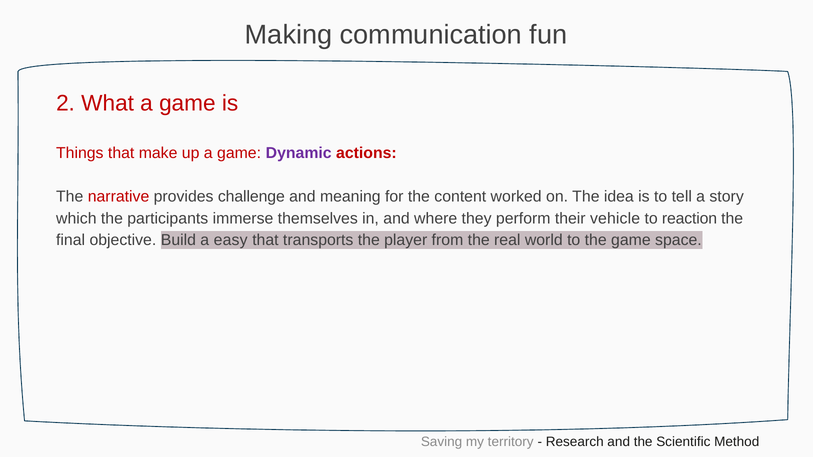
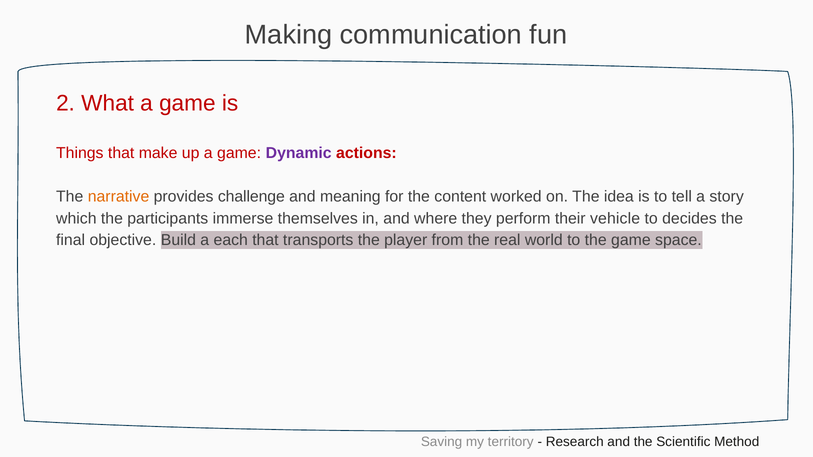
narrative colour: red -> orange
reaction: reaction -> decides
easy: easy -> each
